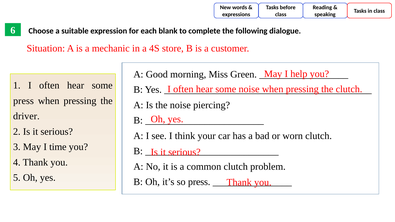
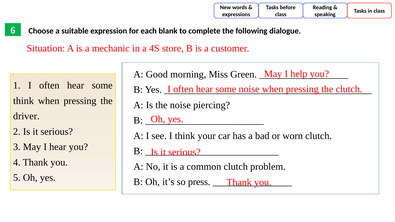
press at (23, 101): press -> think
I time: time -> hear
